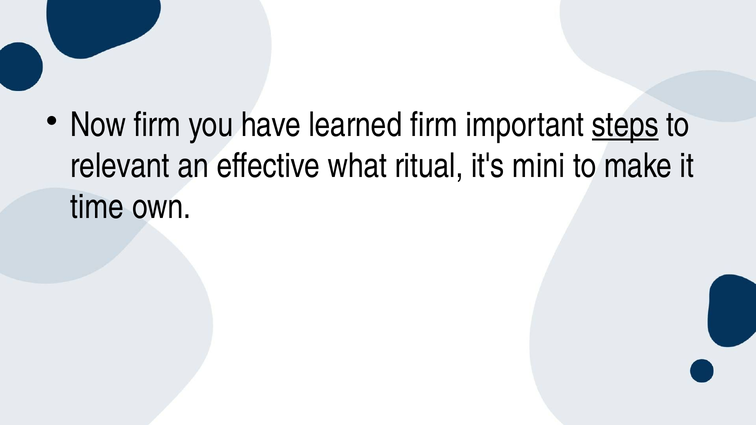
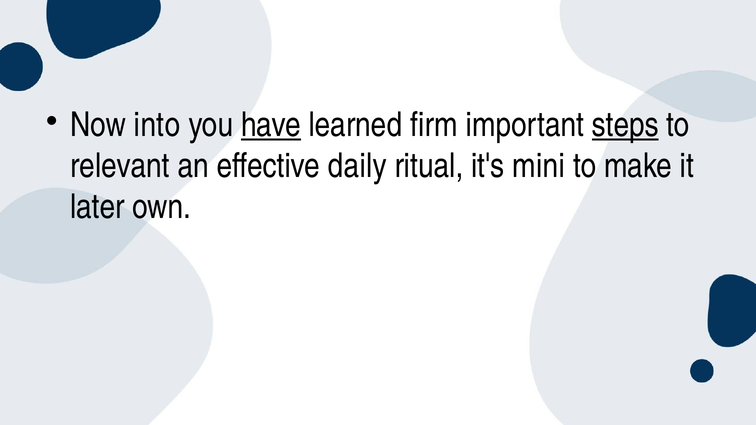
Now firm: firm -> into
have underline: none -> present
what: what -> daily
time: time -> later
